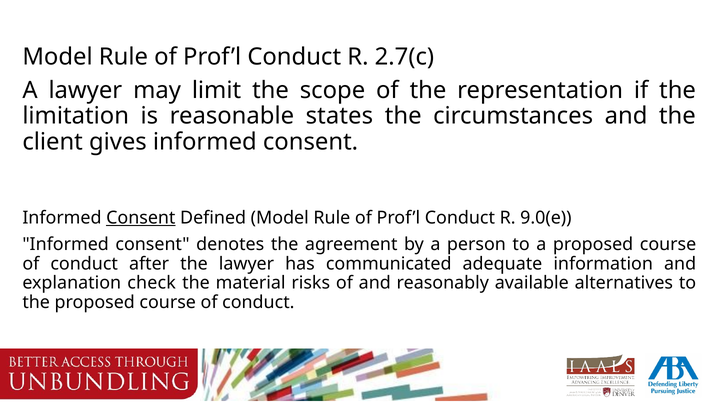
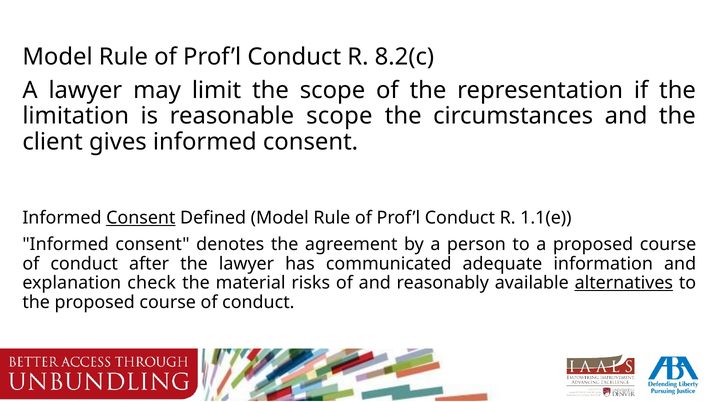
2.7(c: 2.7(c -> 8.2(c
reasonable states: states -> scope
9.0(e: 9.0(e -> 1.1(e
alternatives underline: none -> present
